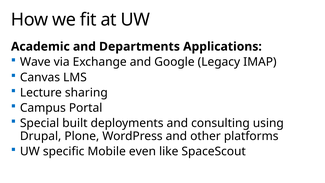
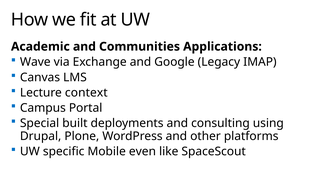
Departments: Departments -> Communities
sharing: sharing -> context
